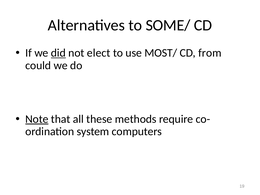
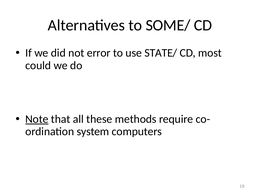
did underline: present -> none
elect: elect -> error
MOST/: MOST/ -> STATE/
from: from -> most
